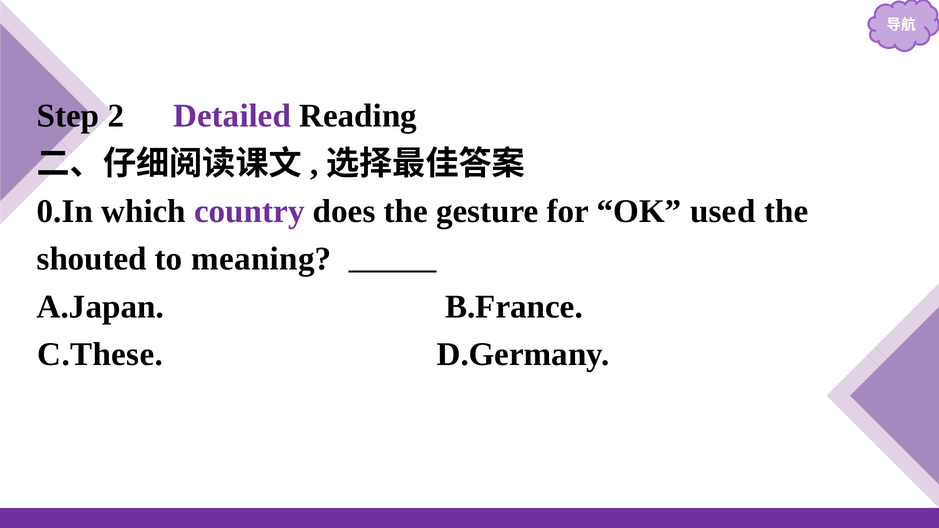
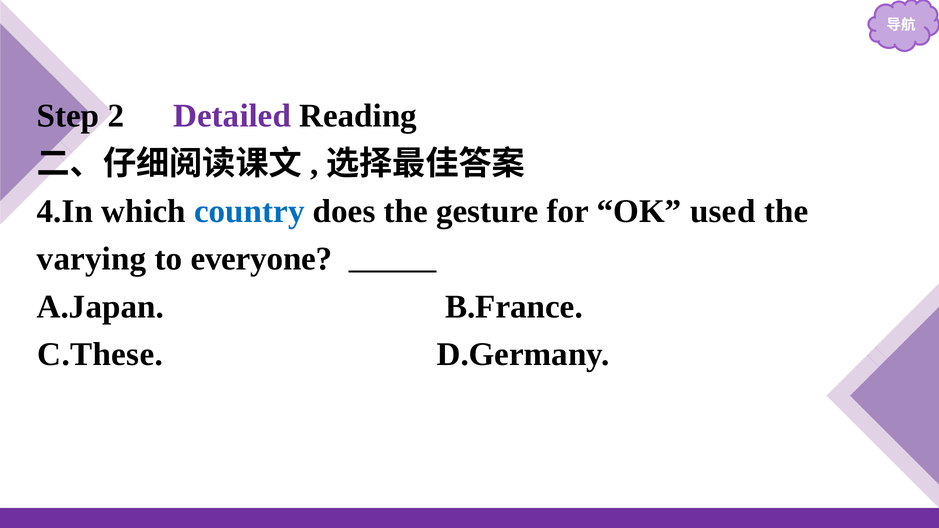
0.In: 0.In -> 4.In
country colour: purple -> blue
shouted: shouted -> varying
meaning: meaning -> everyone
